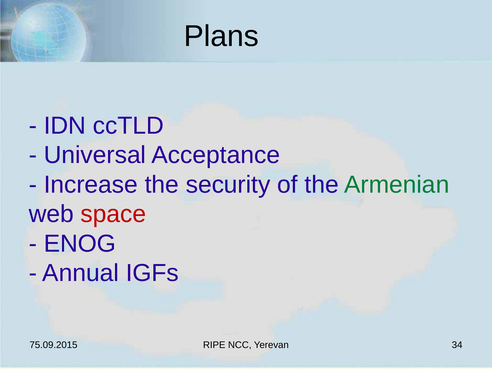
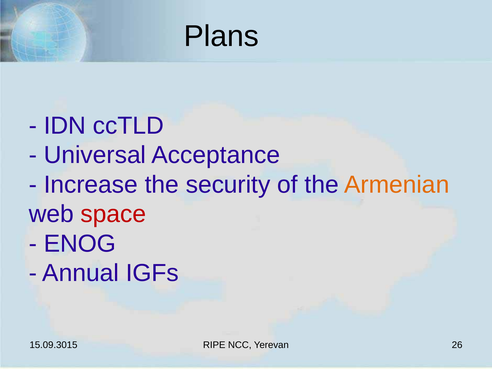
Armenian colour: green -> orange
75.09.2015: 75.09.2015 -> 15.09.3015
34: 34 -> 26
